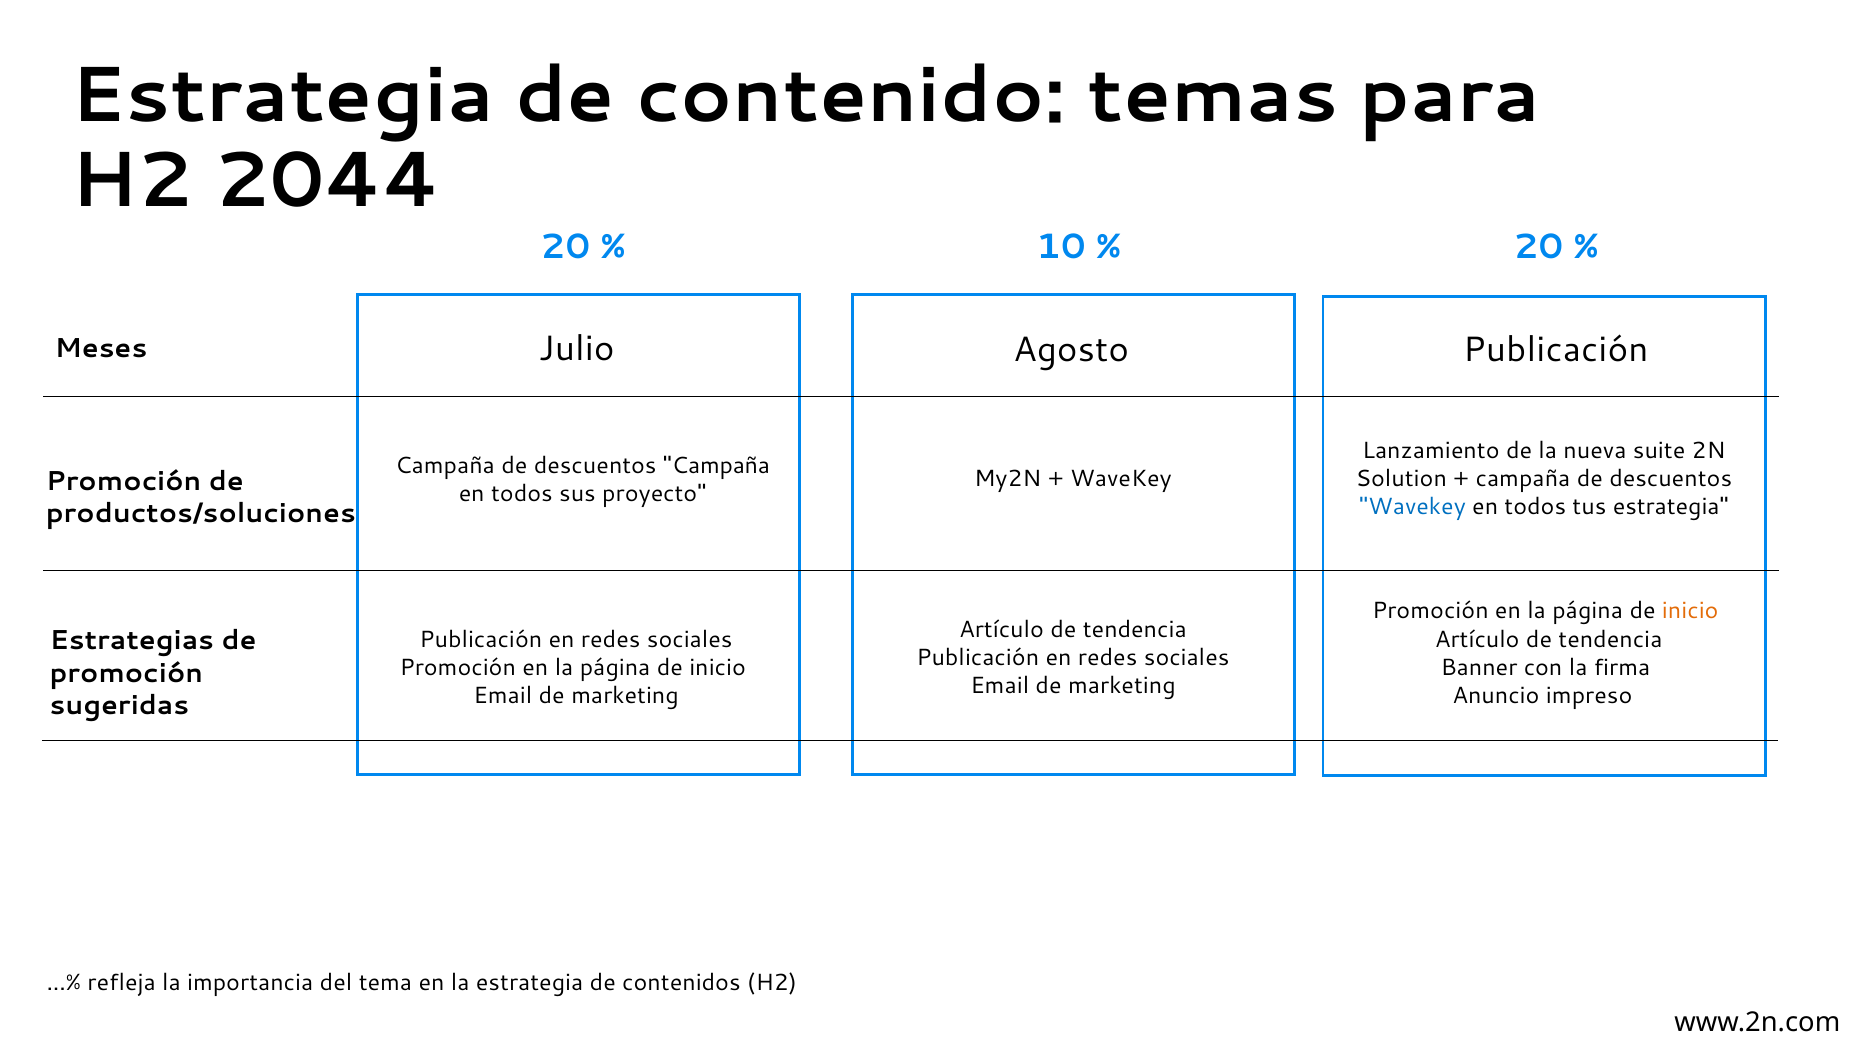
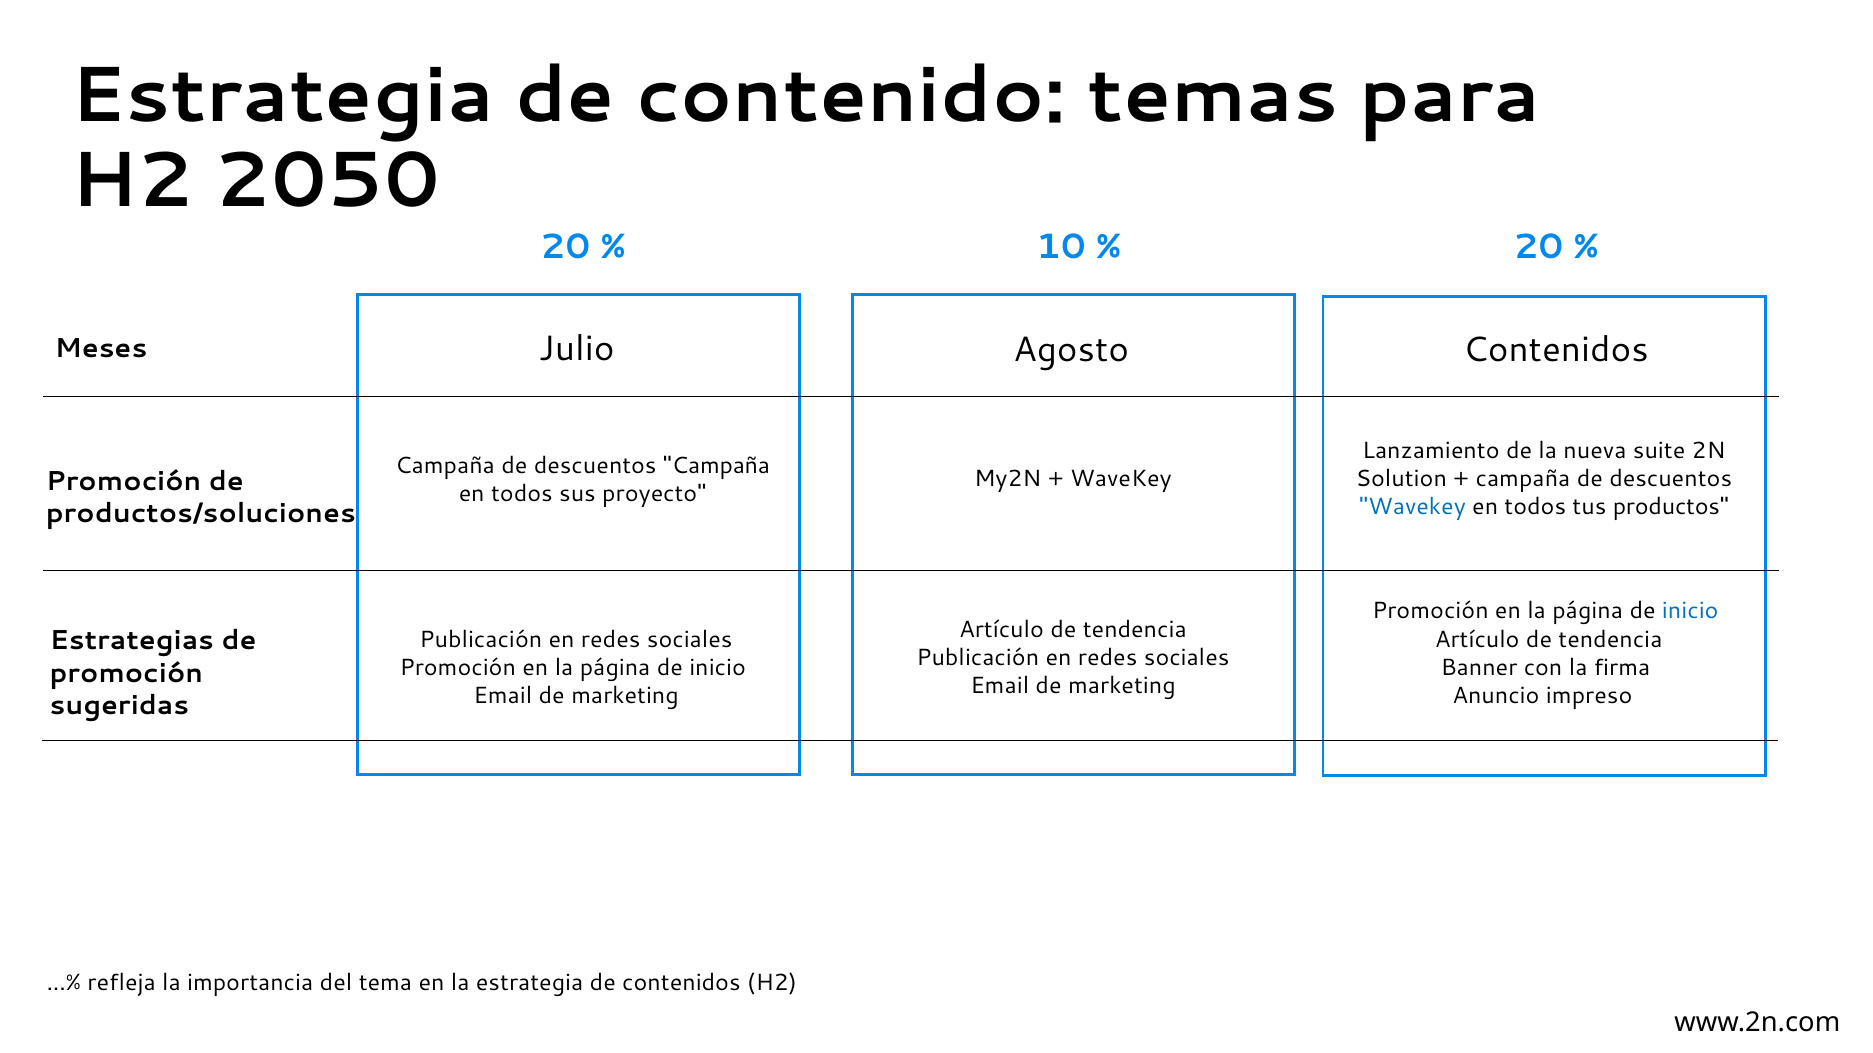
2044: 2044 -> 2050
Publicación at (1556, 350): Publicación -> Contenidos
tus estrategia: estrategia -> productos
inicio at (1690, 612) colour: orange -> blue
